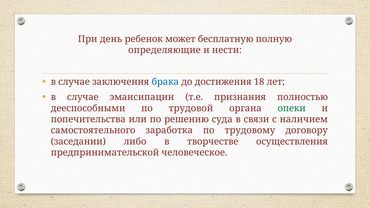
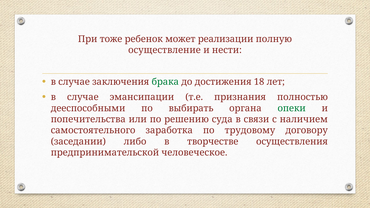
день: день -> тоже
бесплатную: бесплатную -> реализации
определяющие: определяющие -> осуществление
брака colour: blue -> green
трудовой: трудовой -> выбирать
